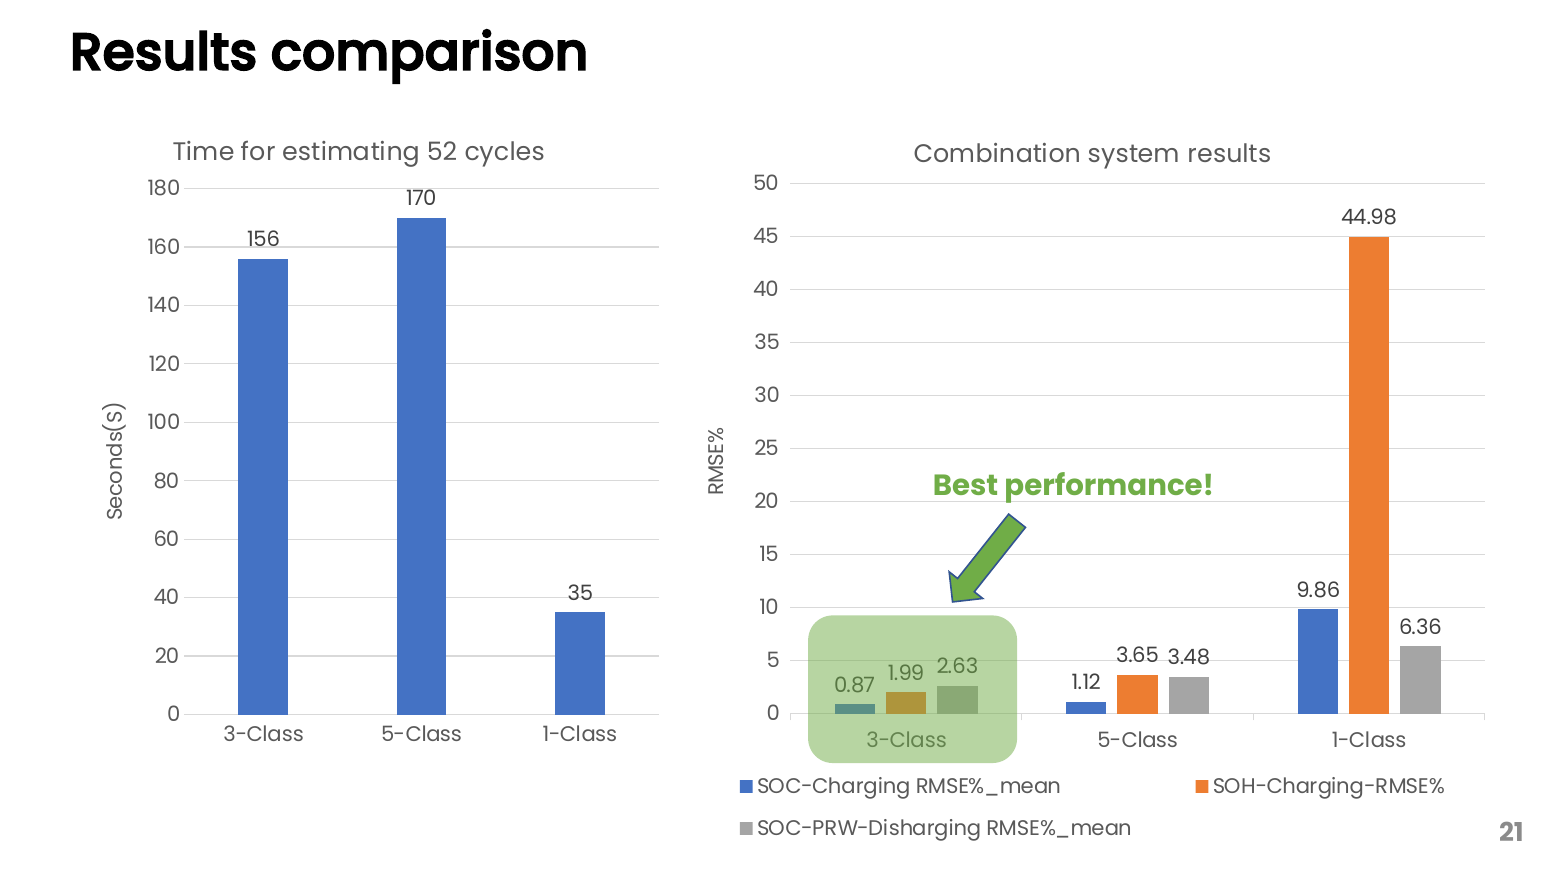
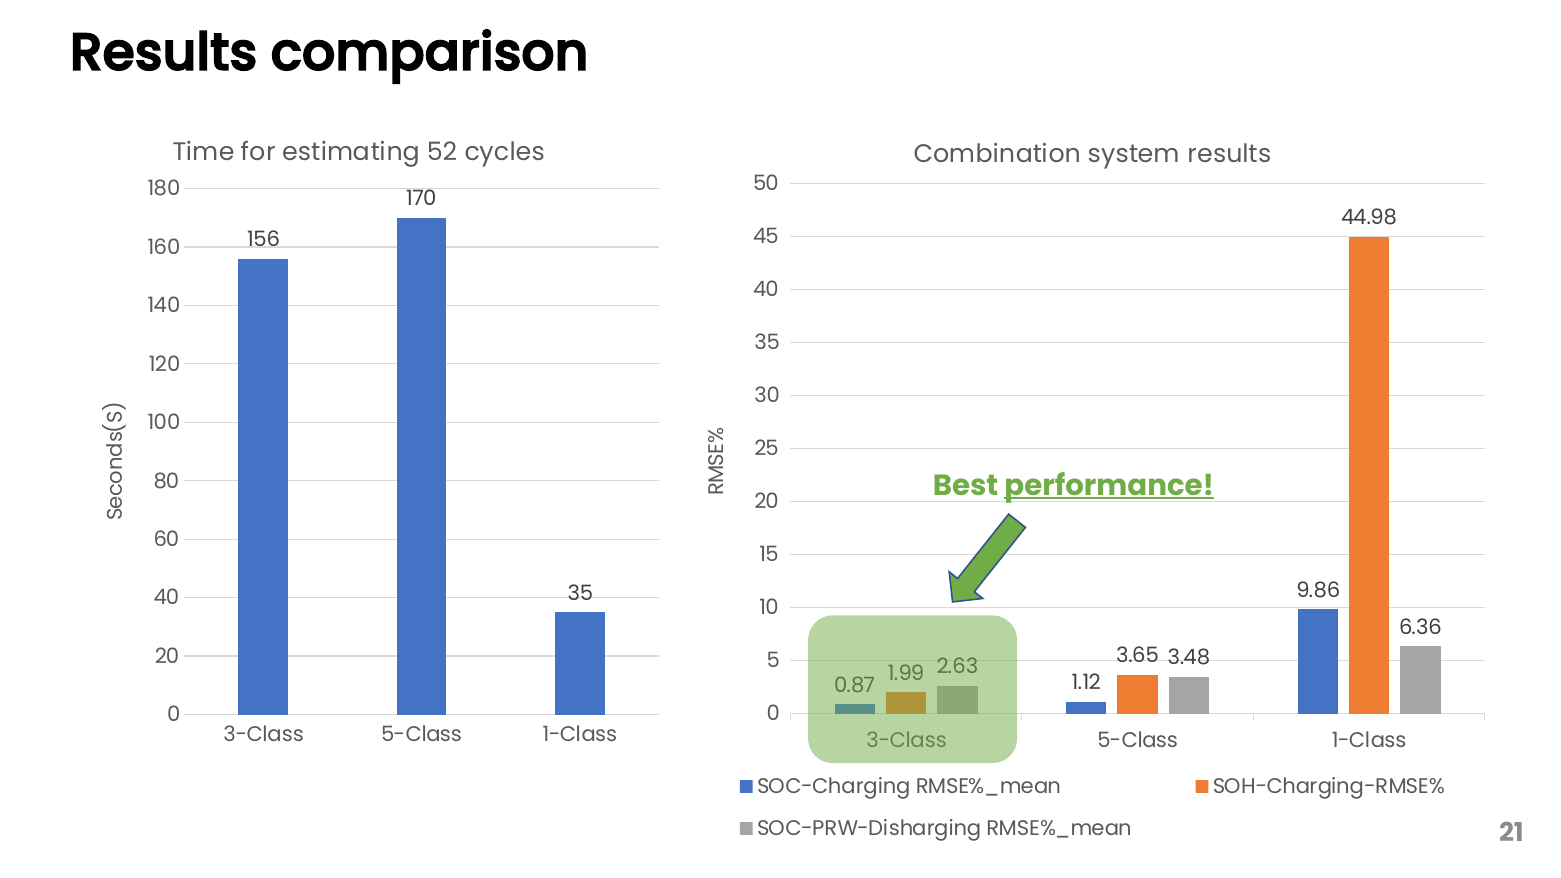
performance underline: none -> present
